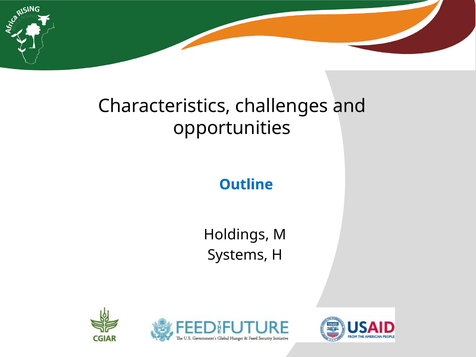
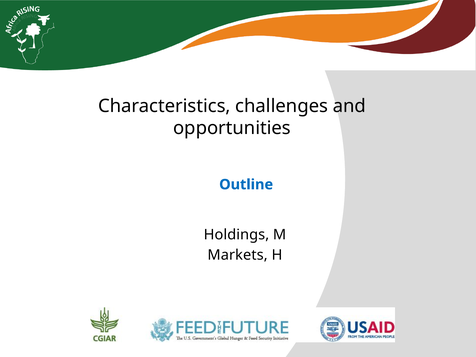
Systems: Systems -> Markets
